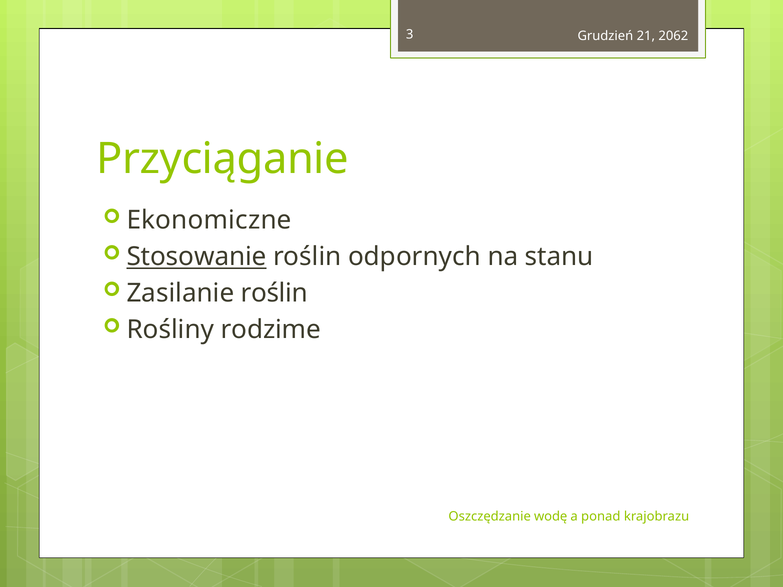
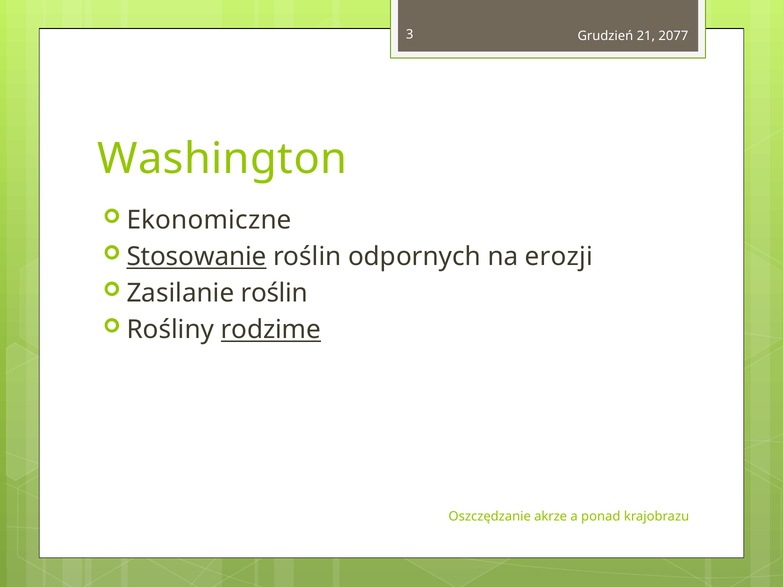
2062: 2062 -> 2077
Przyciąganie: Przyciąganie -> Washington
stanu: stanu -> erozji
rodzime underline: none -> present
wodę: wodę -> akrze
